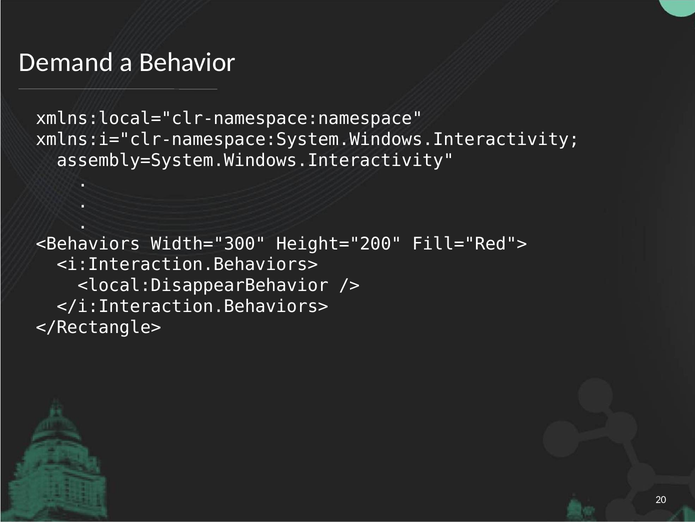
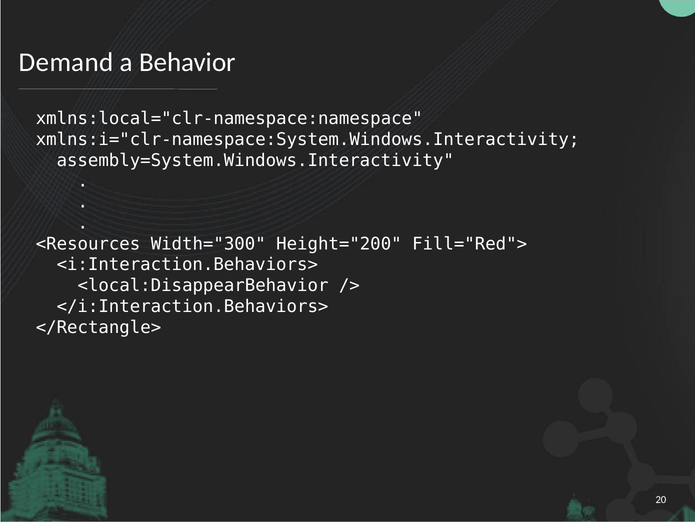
<Behaviors: <Behaviors -> <Resources
